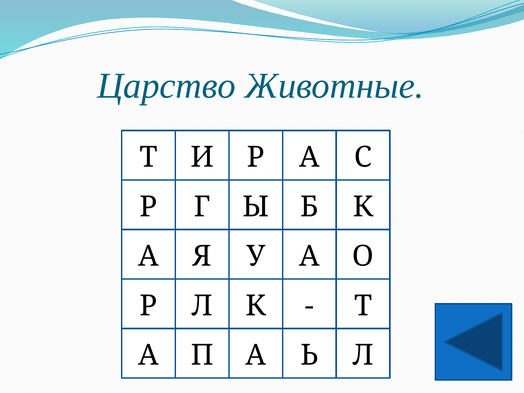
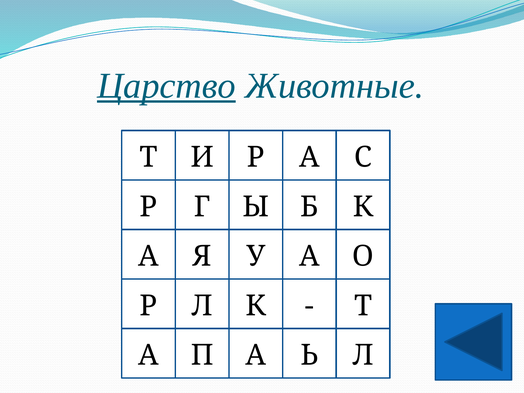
Царство underline: none -> present
